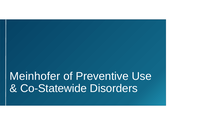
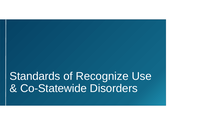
Meinhofer: Meinhofer -> Standards
Preventive: Preventive -> Recognize
